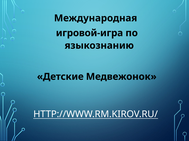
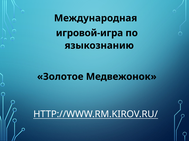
Детские: Детские -> Золотое
